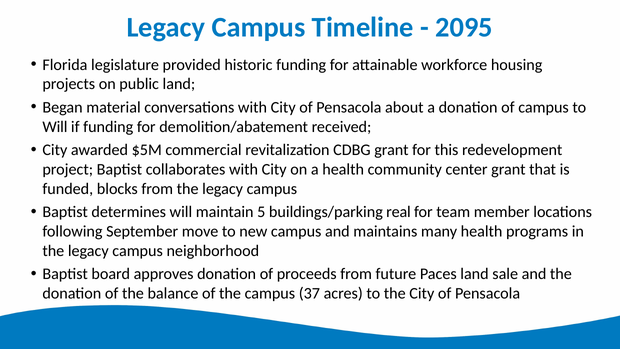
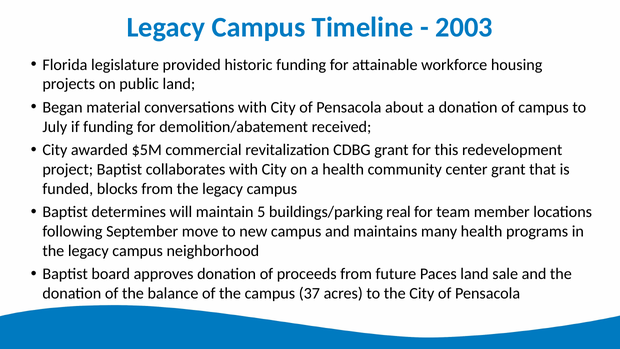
2095: 2095 -> 2003
Will at (55, 127): Will -> July
